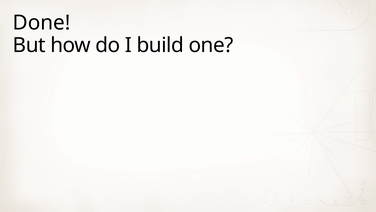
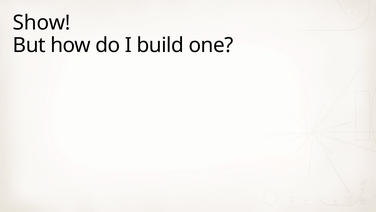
Done: Done -> Show
